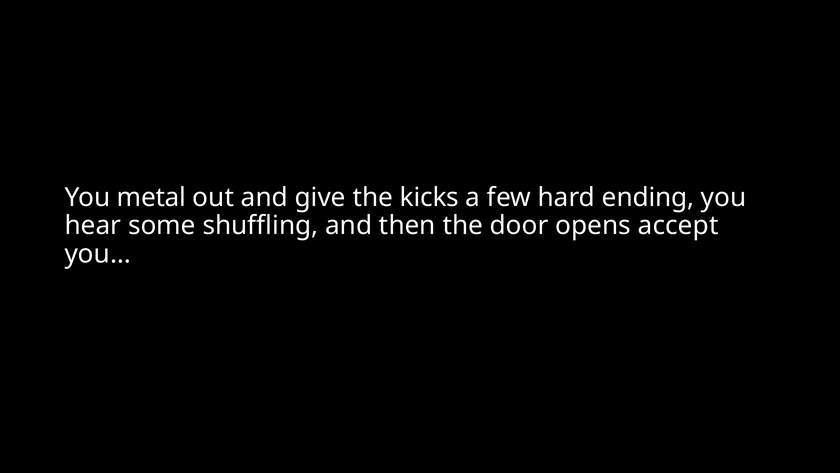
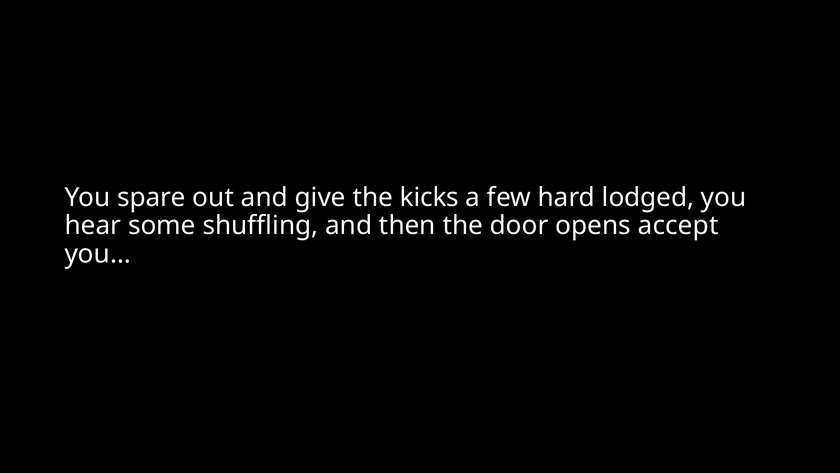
metal: metal -> spare
ending: ending -> lodged
